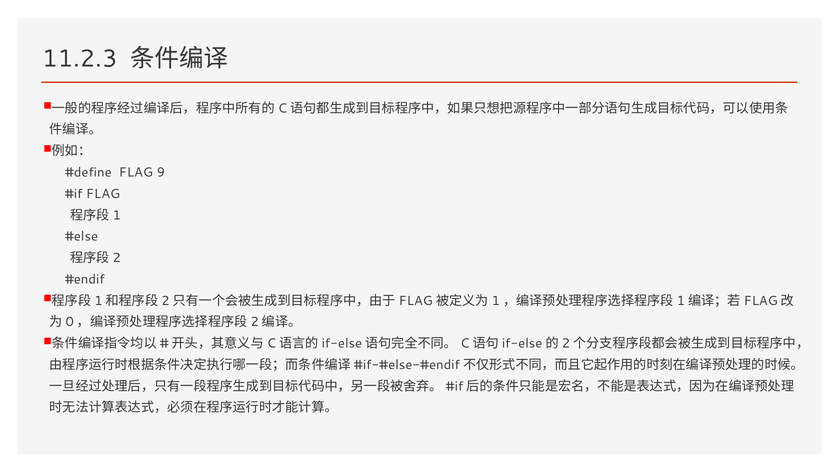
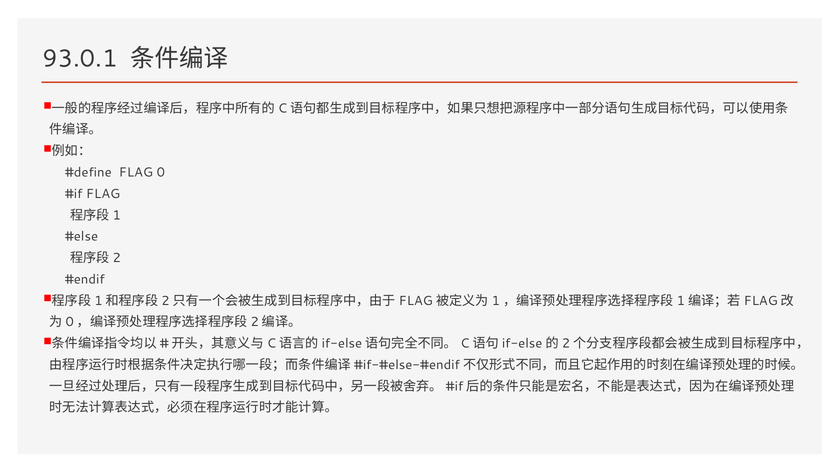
11.2.3: 11.2.3 -> 93.0.1
9: 9 -> 0
